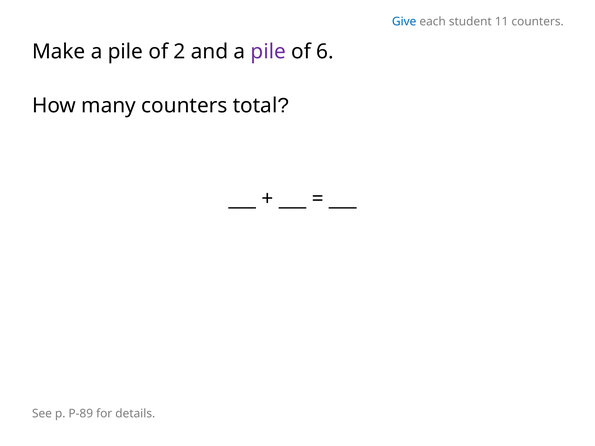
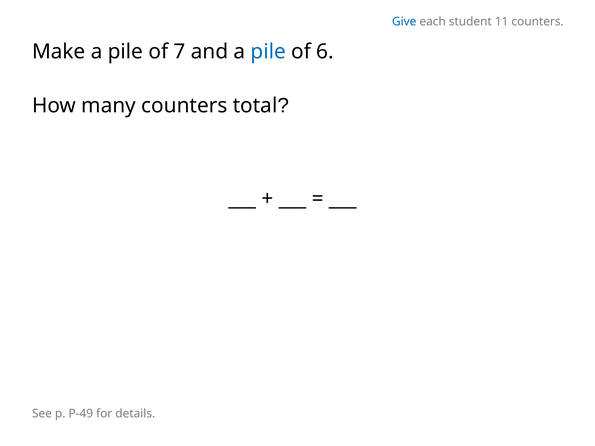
2: 2 -> 7
pile at (268, 52) colour: purple -> blue
P-89: P-89 -> P-49
